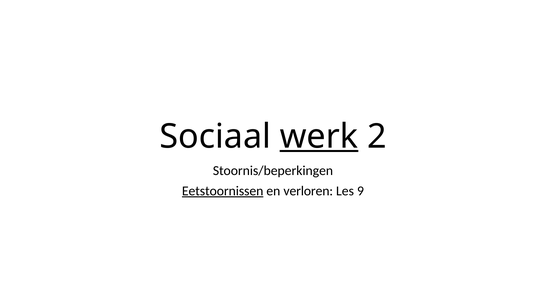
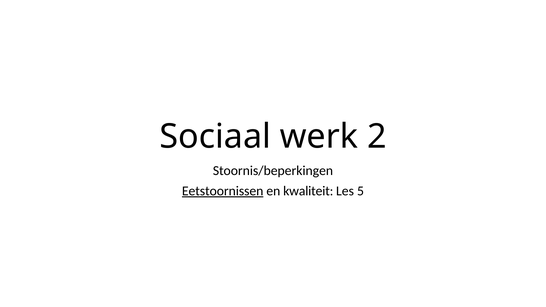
werk underline: present -> none
verloren: verloren -> kwaliteit
9: 9 -> 5
